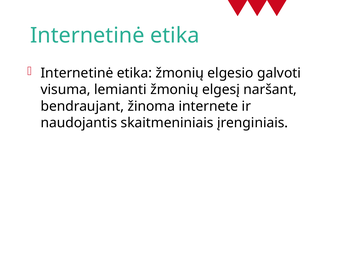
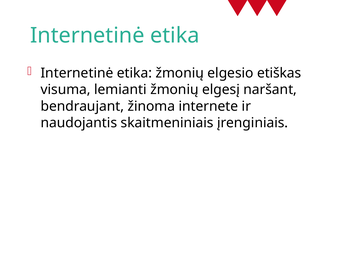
galvoti: galvoti -> etiškas
